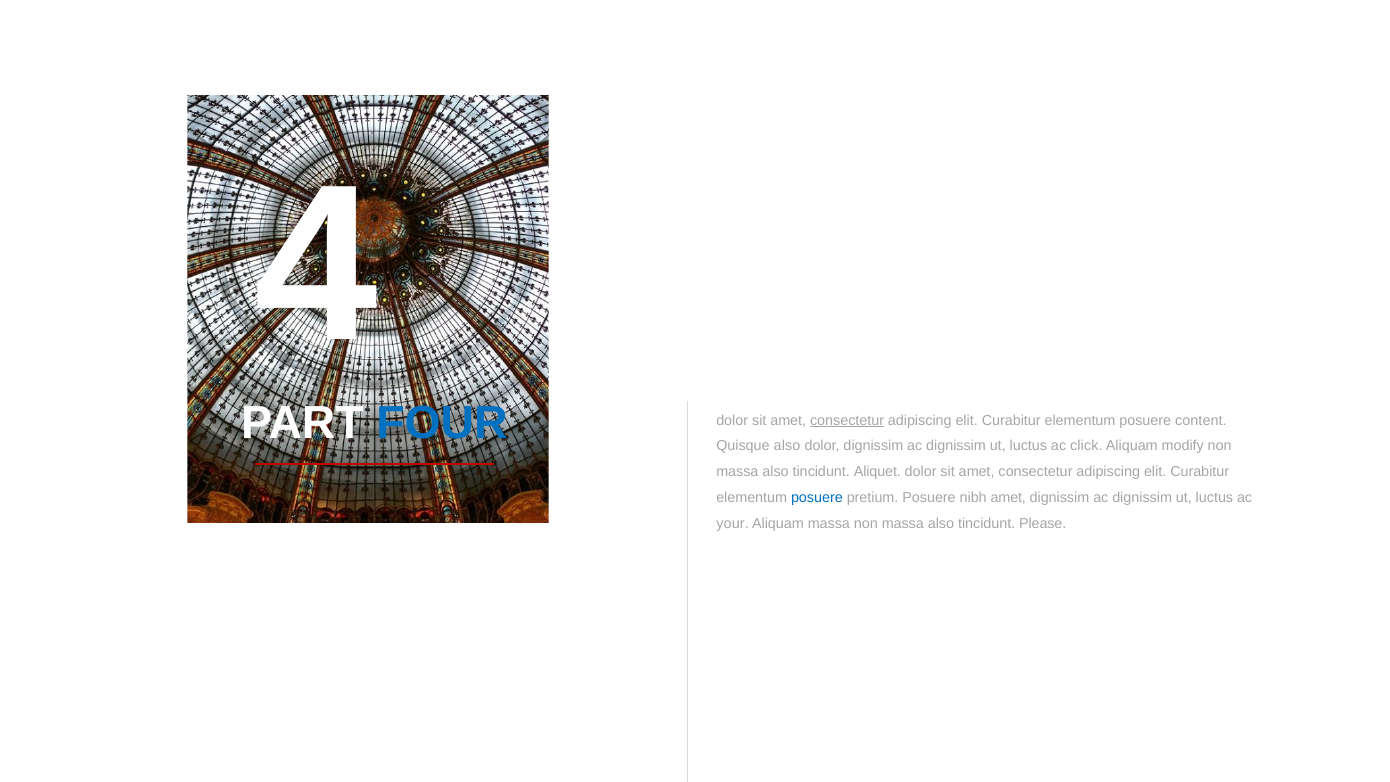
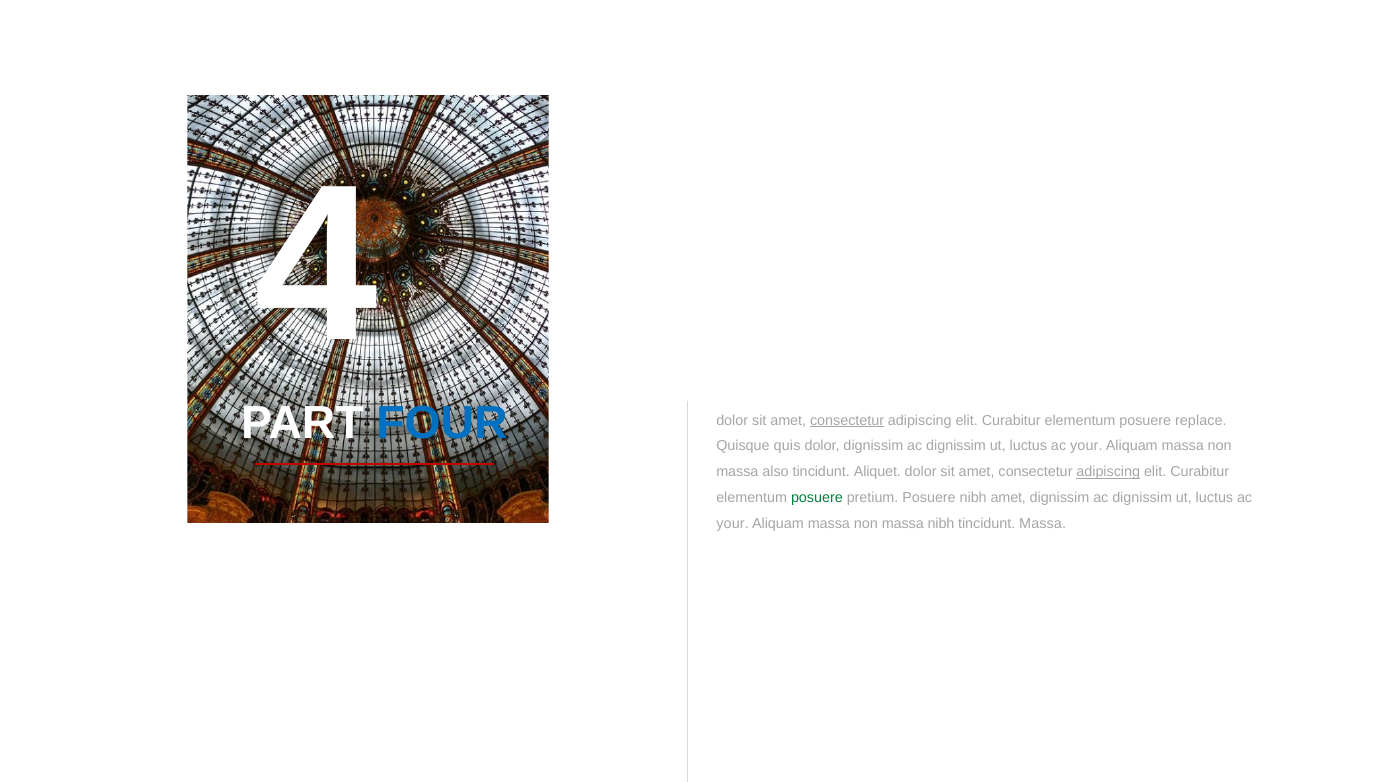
content: content -> replace
Quisque also: also -> quis
click at (1086, 446): click -> your
modify at (1183, 446): modify -> massa
adipiscing at (1108, 472) underline: none -> present
posuere at (817, 498) colour: blue -> green
also at (941, 524): also -> nibh
tincidunt Please: Please -> Massa
